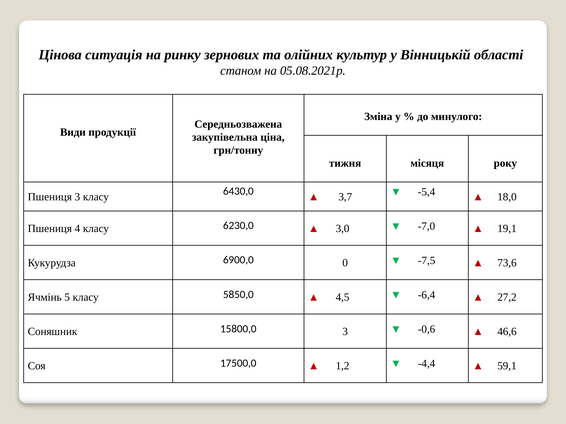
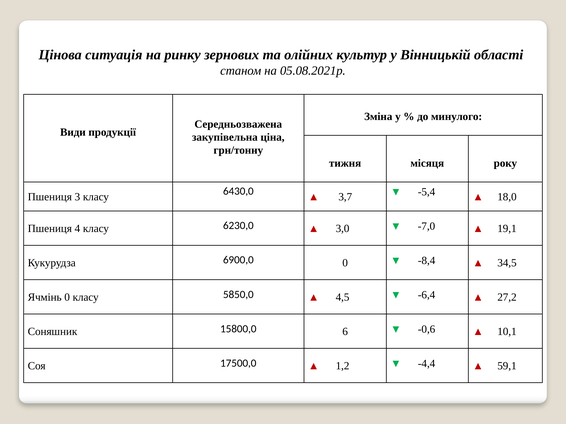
-7,5: -7,5 -> -8,4
73,6: 73,6 -> 34,5
Ячмінь 5: 5 -> 0
15800,0 3: 3 -> 6
46,6: 46,6 -> 10,1
